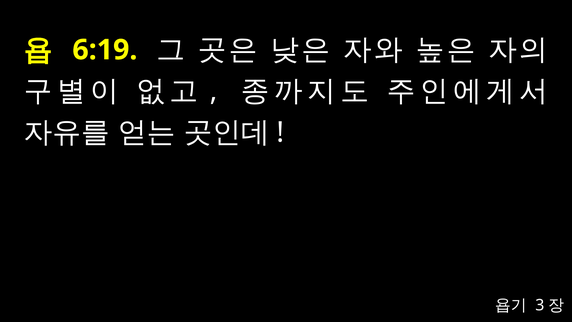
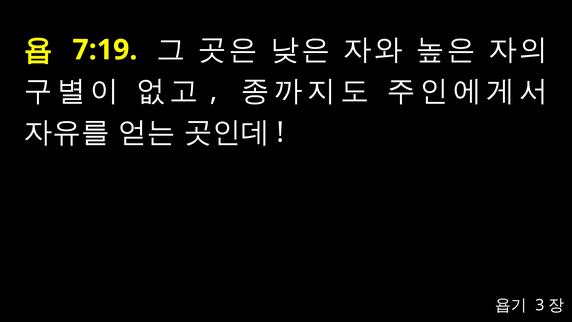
6:19: 6:19 -> 7:19
